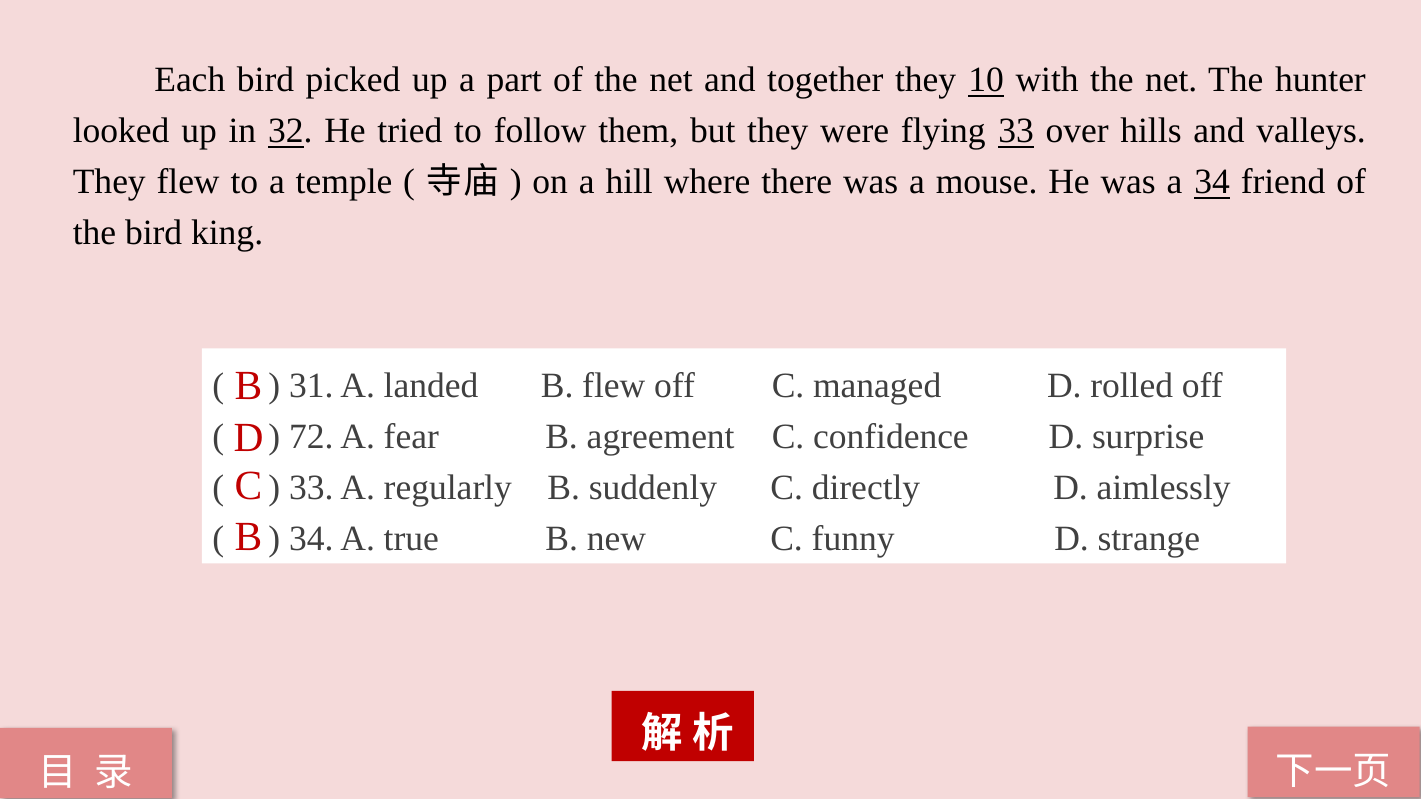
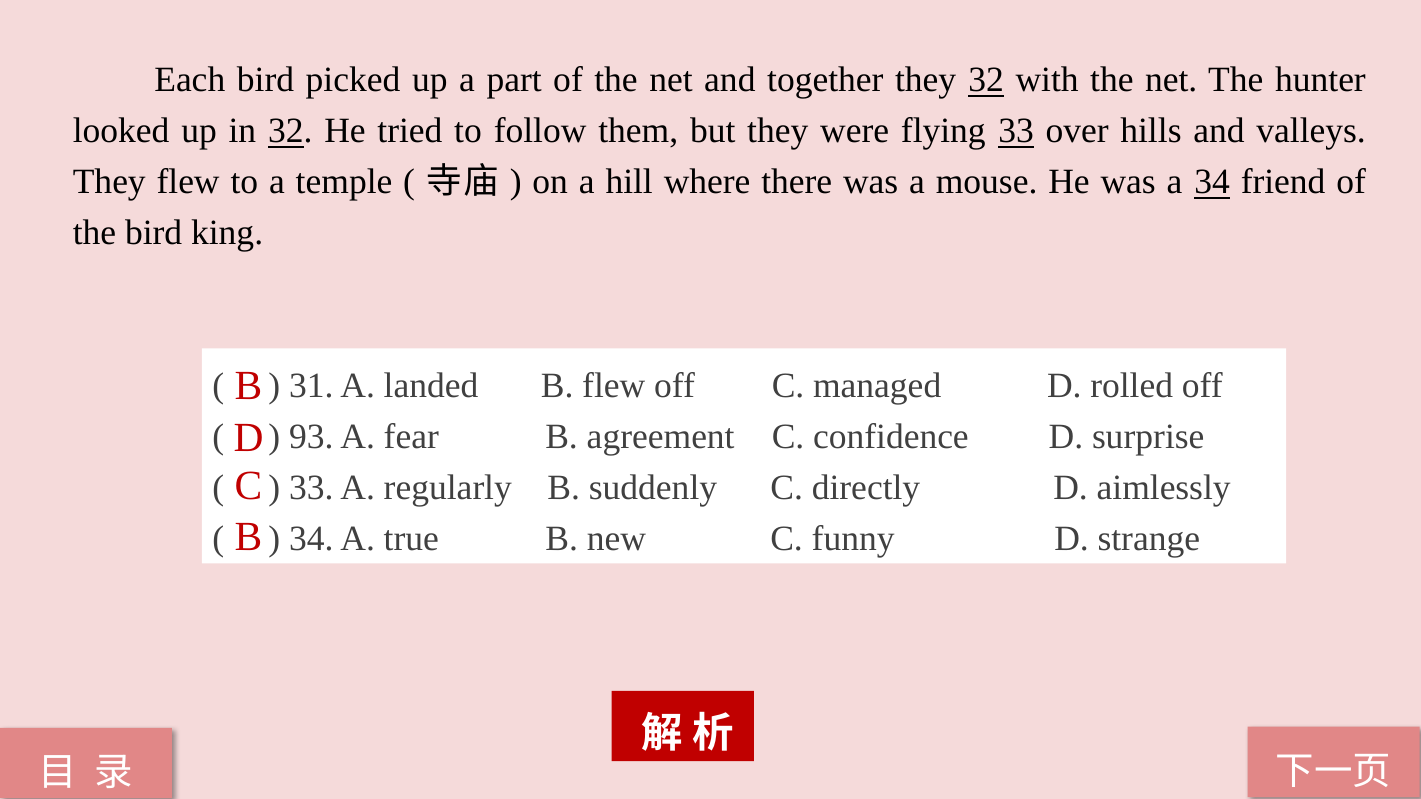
they 10: 10 -> 32
72: 72 -> 93
